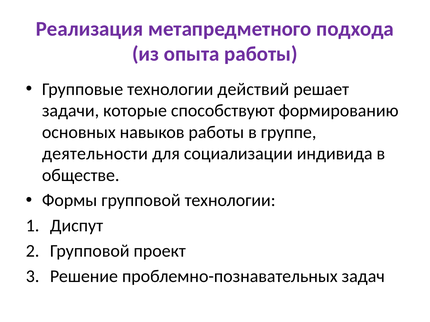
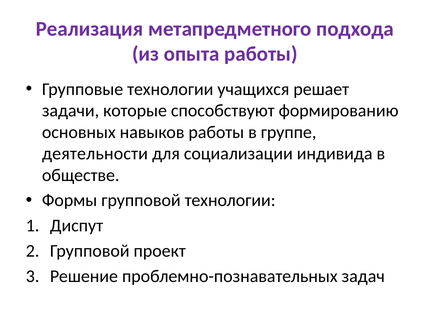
действий: действий -> учащихся
